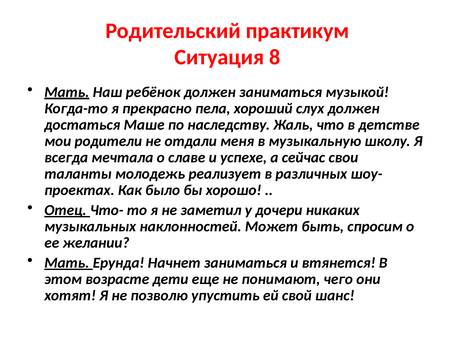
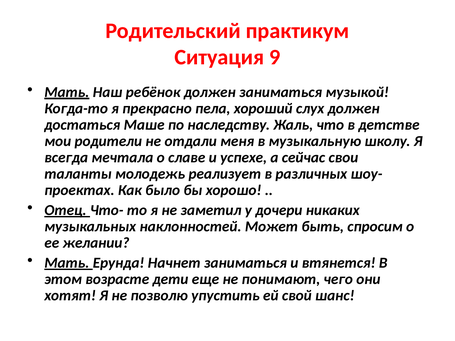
8: 8 -> 9
